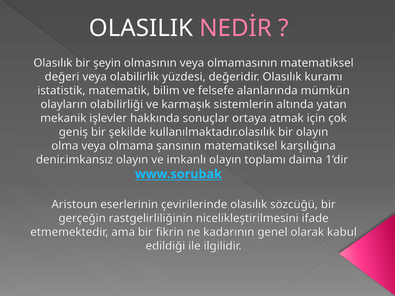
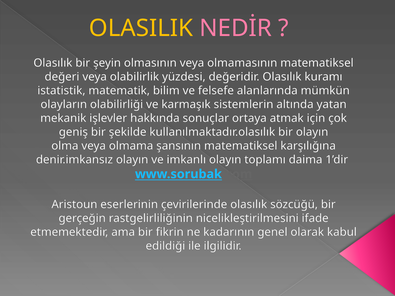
OLASILIK colour: white -> yellow
